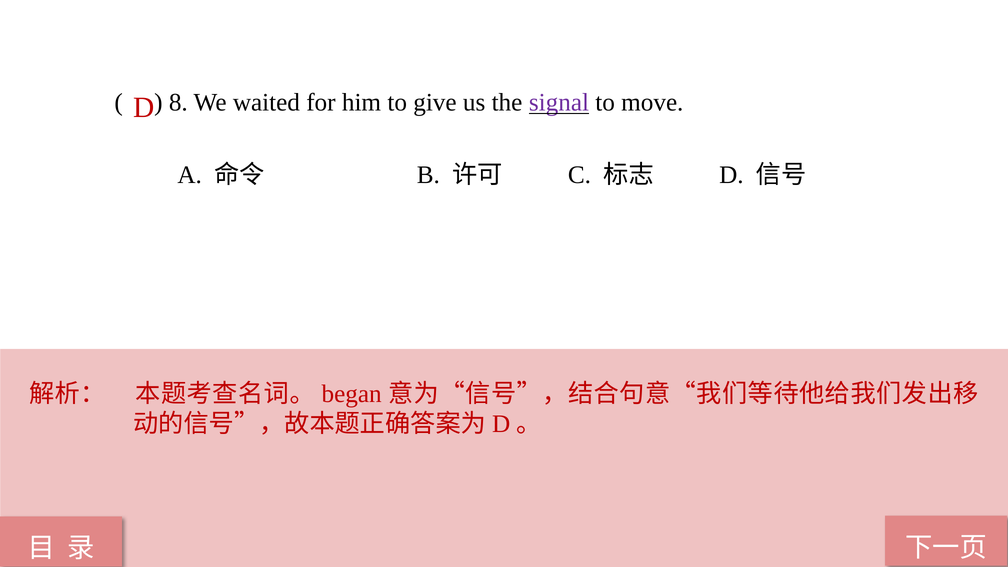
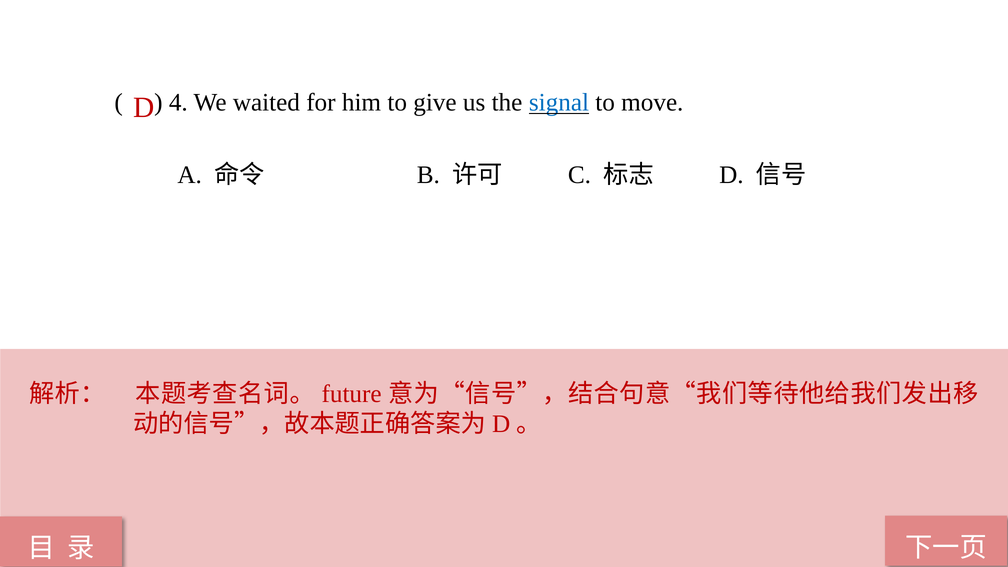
8: 8 -> 4
signal colour: purple -> blue
began: began -> future
